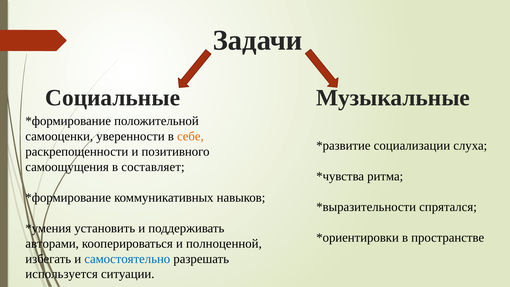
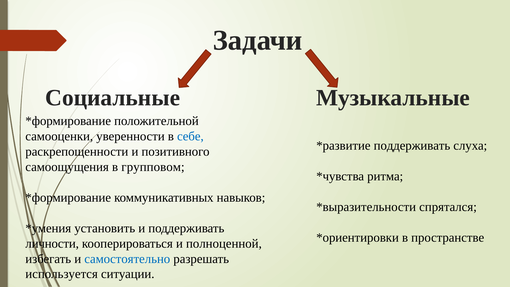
себе colour: orange -> blue
социализации at (412, 146): социализации -> поддерживать
составляет: составляет -> групповом
авторами: авторами -> личности
